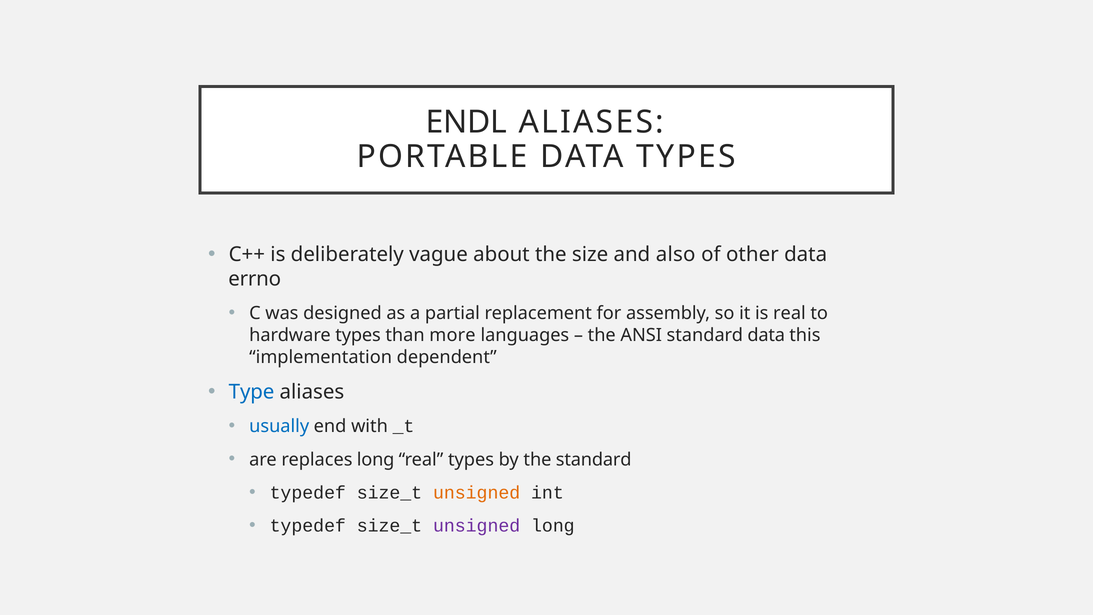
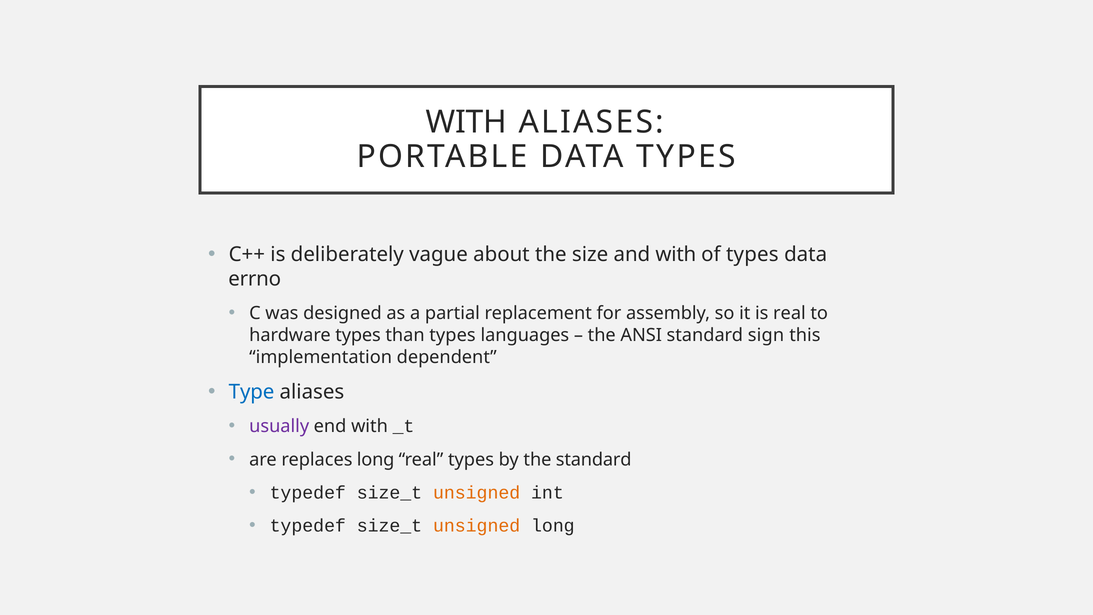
ENDL at (466, 122): ENDL -> WITH
and also: also -> with
of other: other -> types
than more: more -> types
standard data: data -> sign
usually colour: blue -> purple
unsigned at (477, 526) colour: purple -> orange
